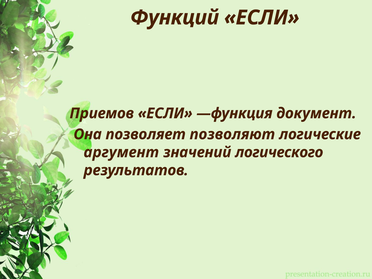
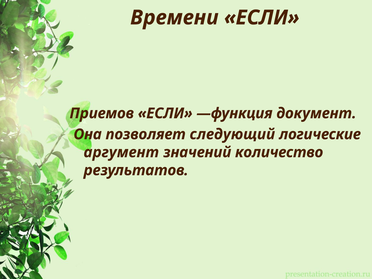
Функций: Функций -> Времени
позволяют: позволяют -> следующий
логического: логического -> количество
